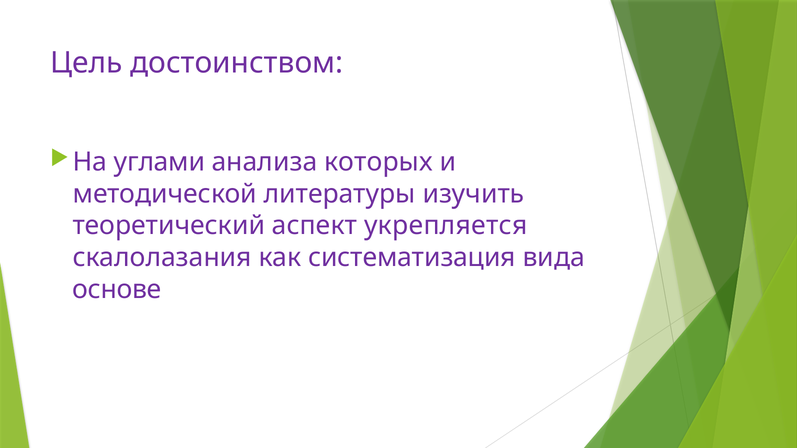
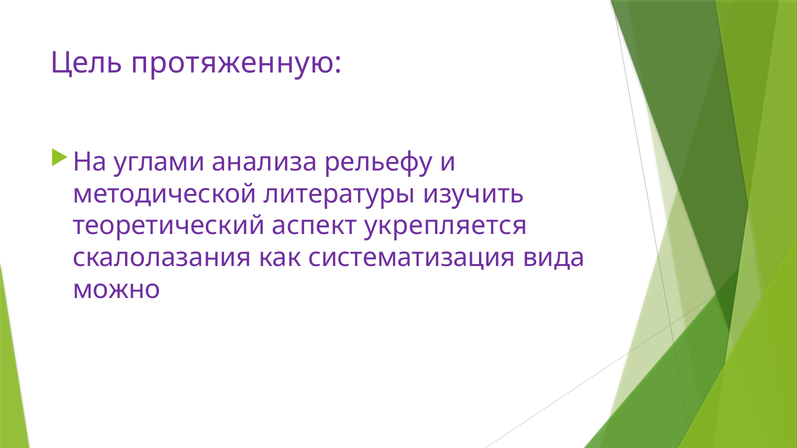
достоинством: достоинством -> протяженную
которых: которых -> рельефу
основе: основе -> можно
